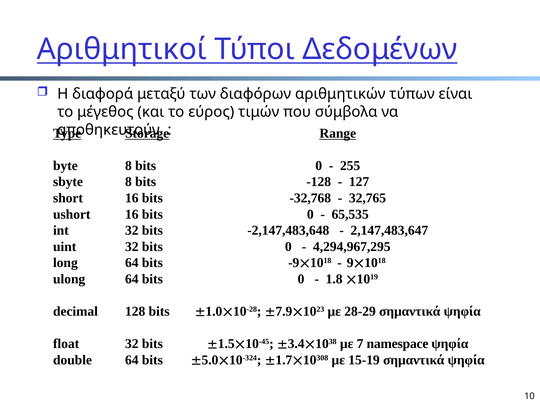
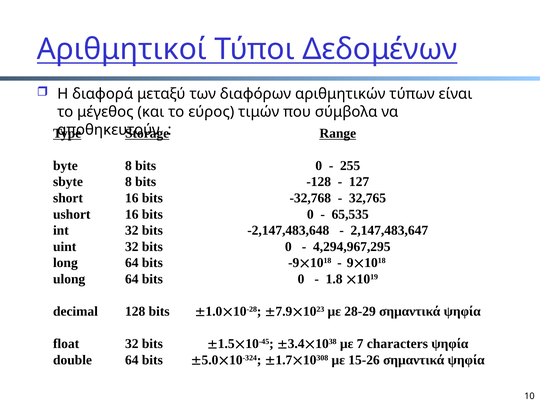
namespace: namespace -> characters
15-19: 15-19 -> 15-26
